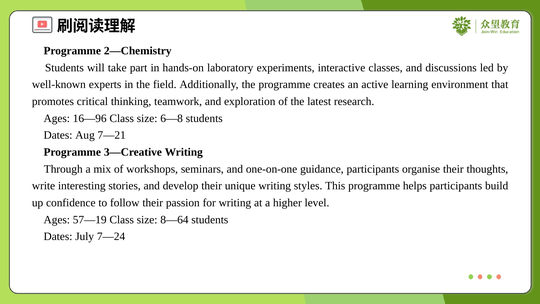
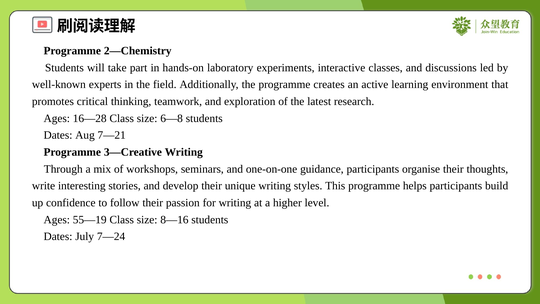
16—96: 16—96 -> 16—28
57—19: 57—19 -> 55—19
8—64: 8—64 -> 8—16
